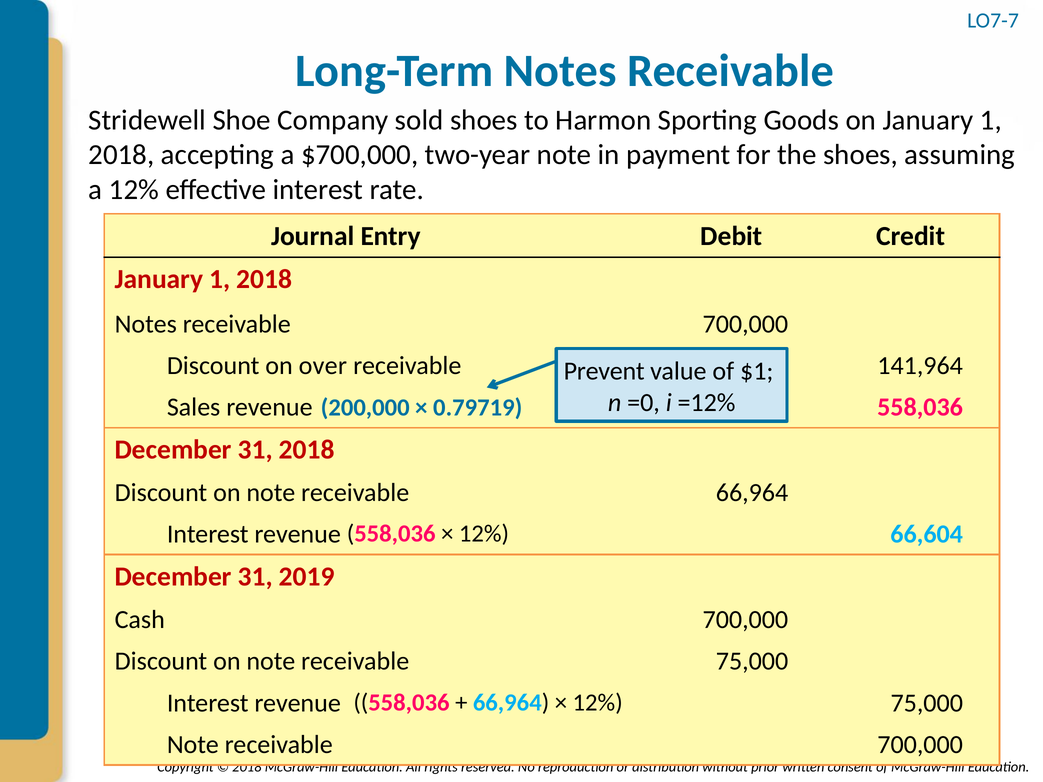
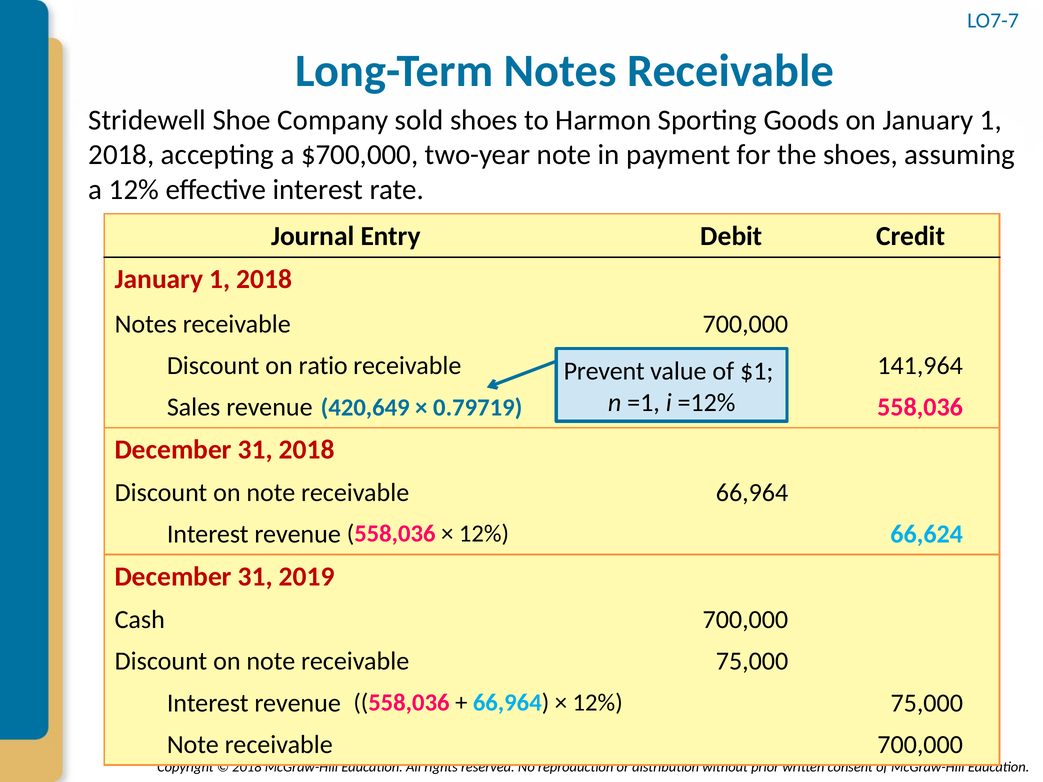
over: over -> ratio
=0: =0 -> =1
200,000: 200,000 -> 420,649
66,604: 66,604 -> 66,624
